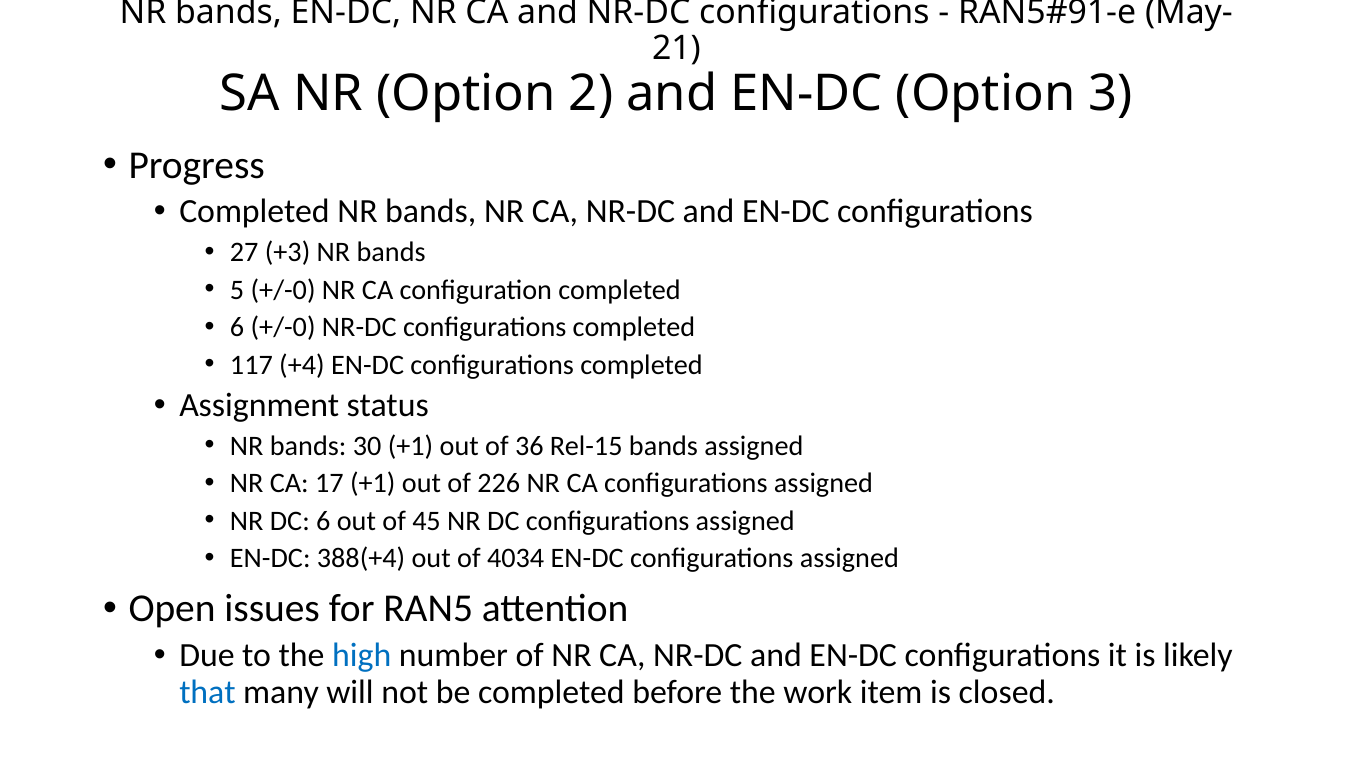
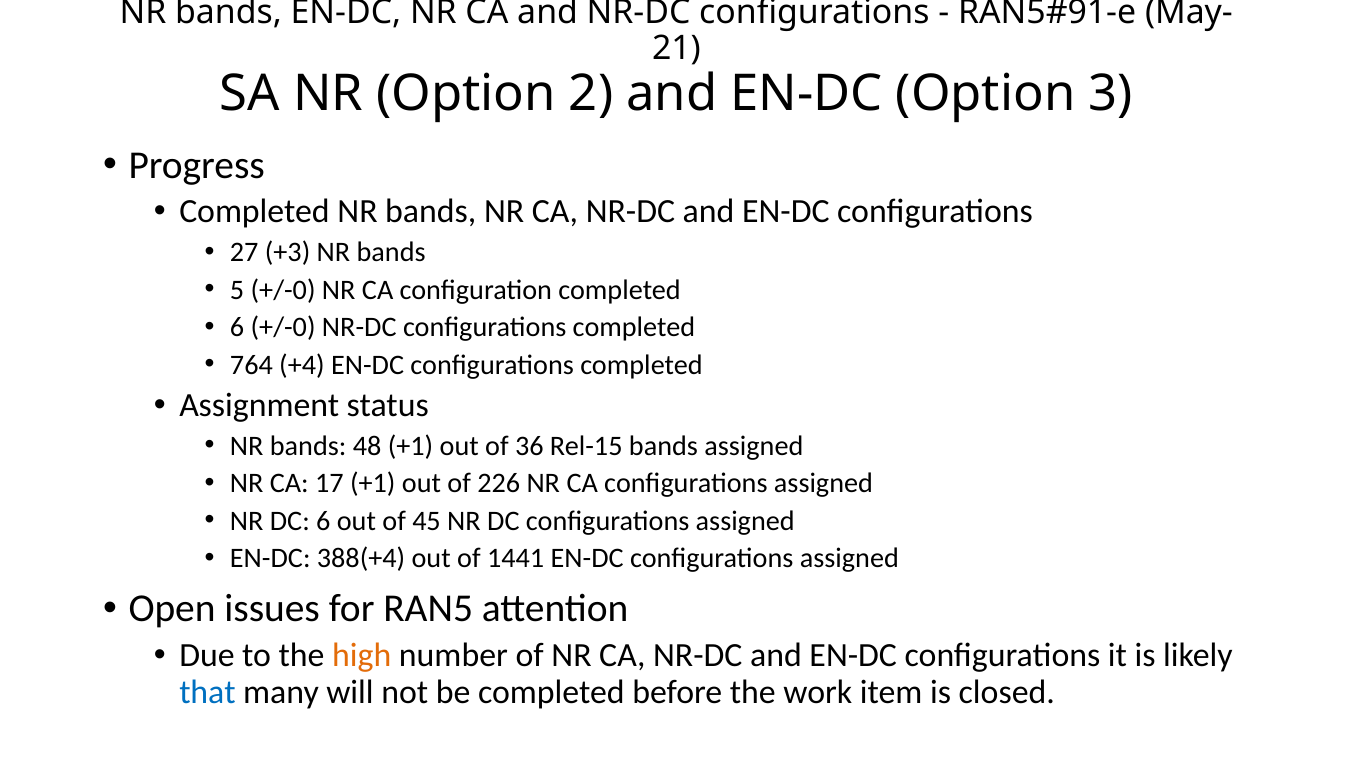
117: 117 -> 764
30: 30 -> 48
4034: 4034 -> 1441
high colour: blue -> orange
